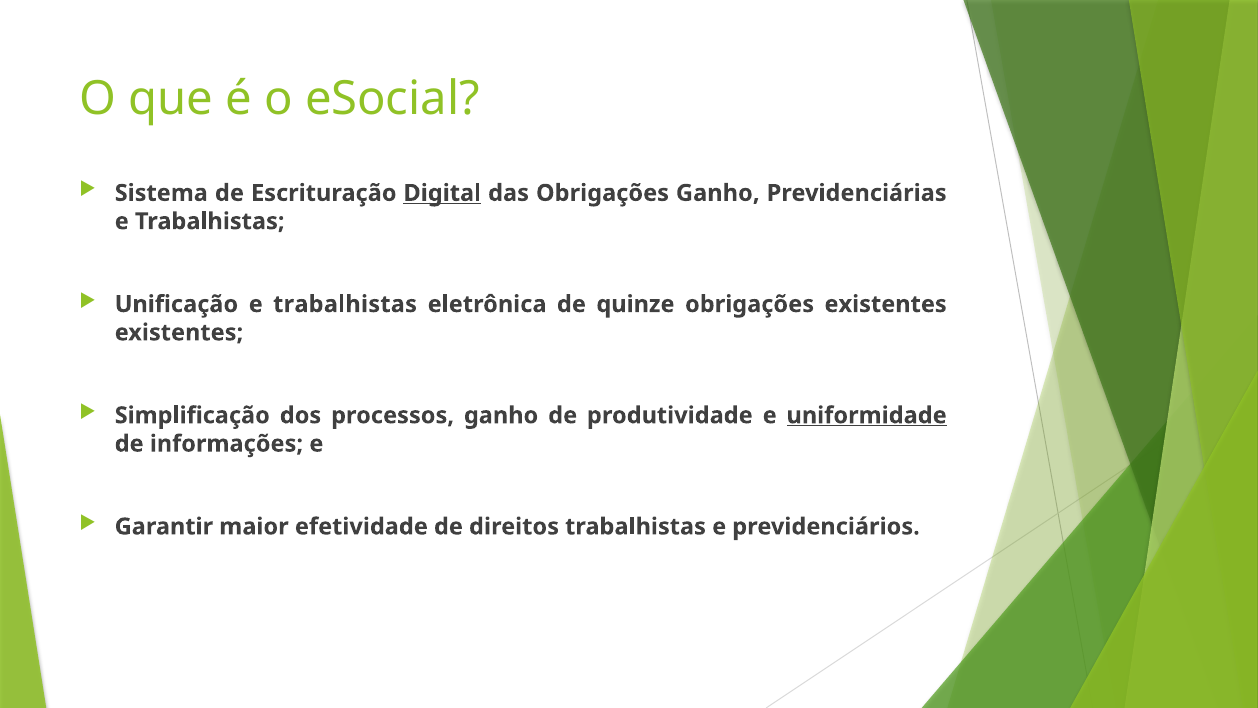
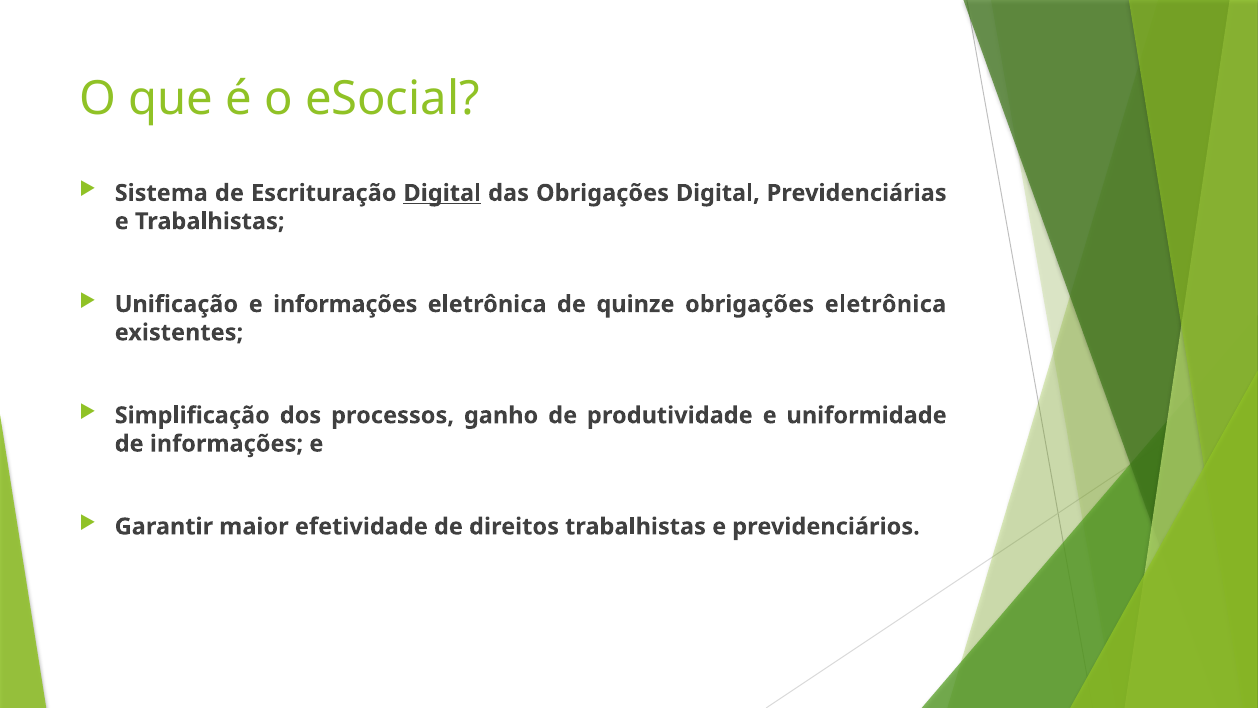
Obrigações Ganho: Ganho -> Digital
Unificação e trabalhistas: trabalhistas -> informações
obrigações existentes: existentes -> eletrônica
uniformidade underline: present -> none
